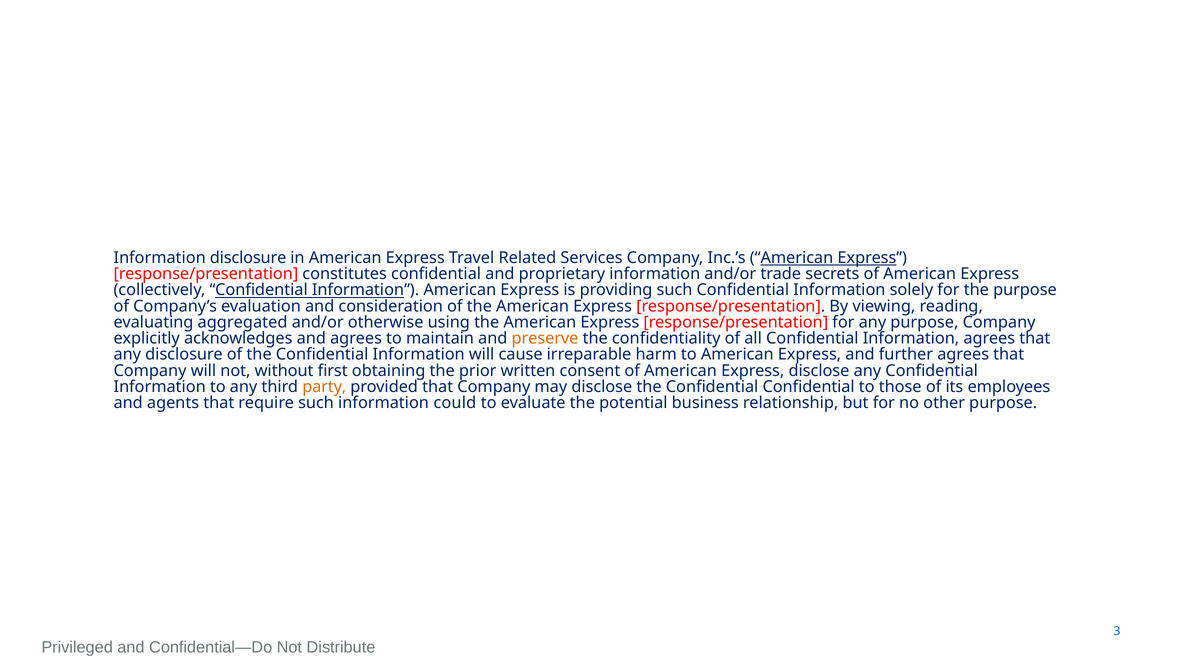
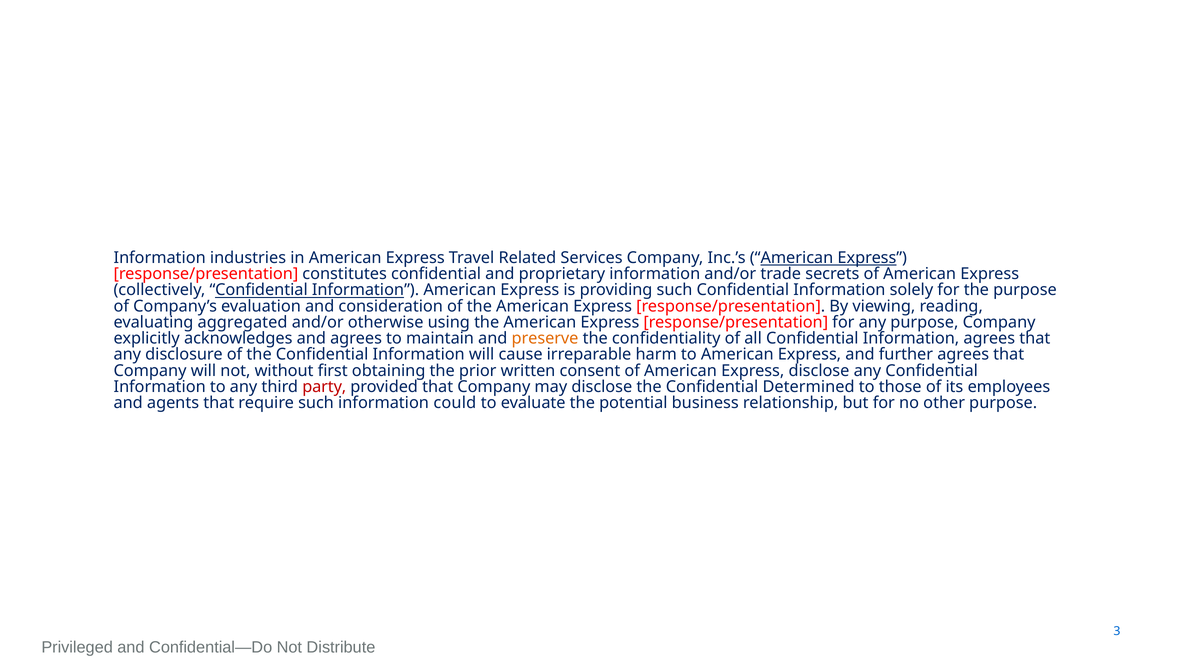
Information disclosure: disclosure -> industries
party colour: orange -> red
Confidential Confidential: Confidential -> Determined
